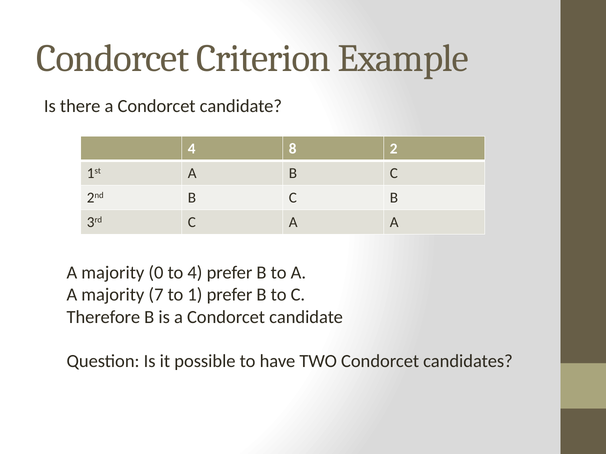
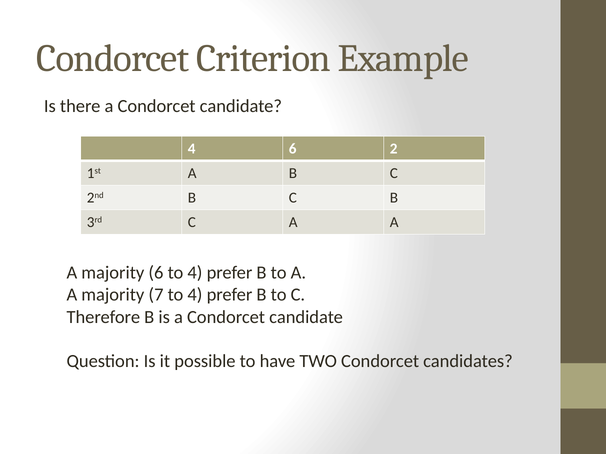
4 8: 8 -> 6
majority 0: 0 -> 6
7 to 1: 1 -> 4
